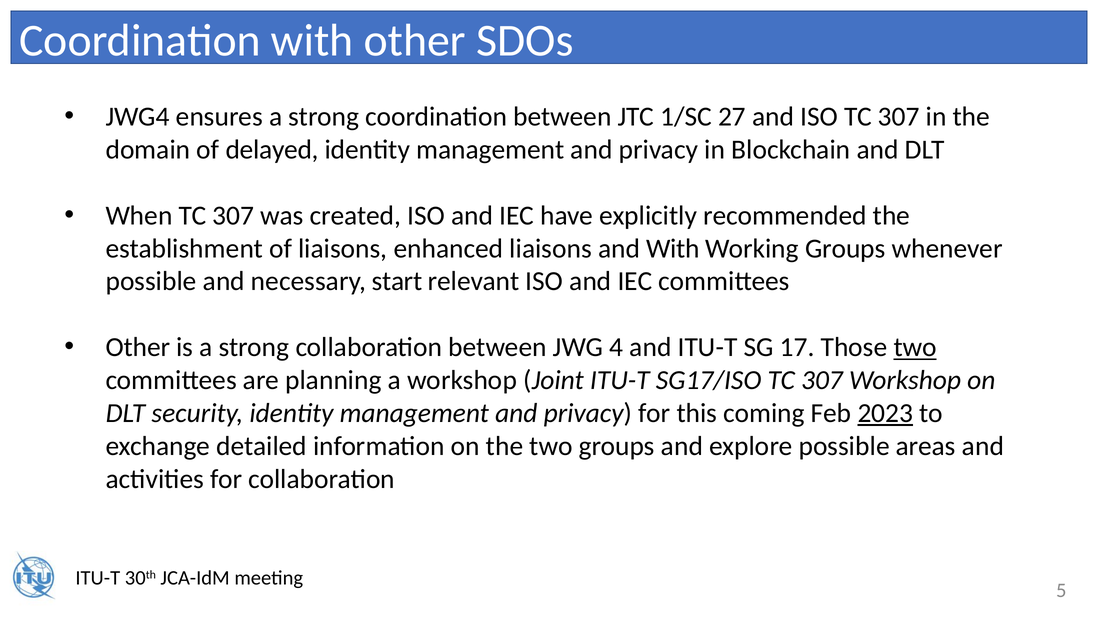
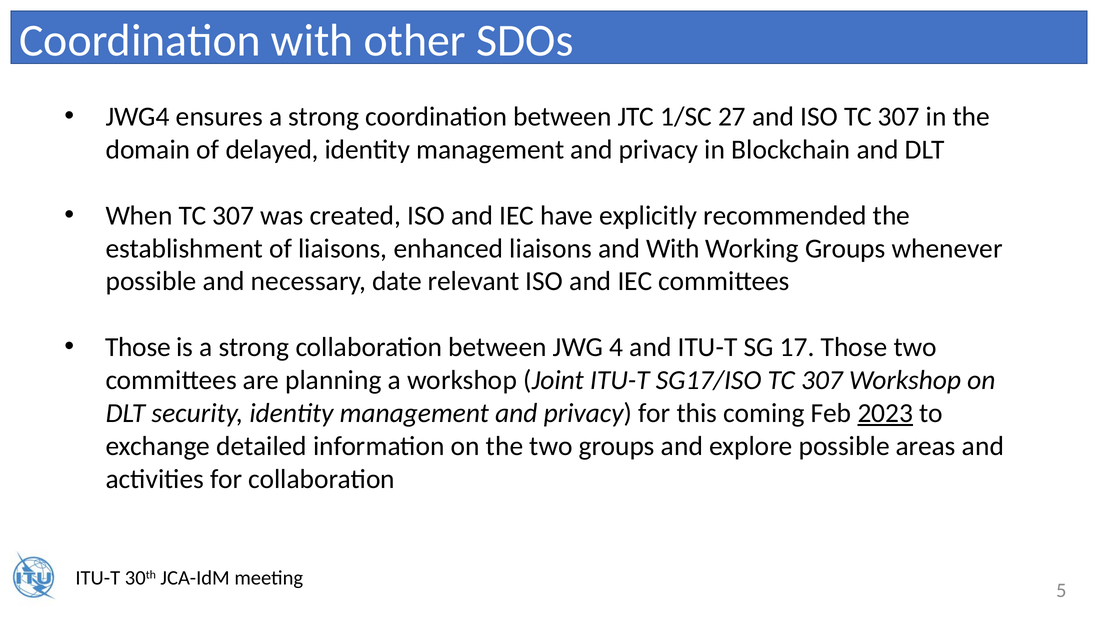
start: start -> date
Other at (138, 347): Other -> Those
two at (915, 347) underline: present -> none
